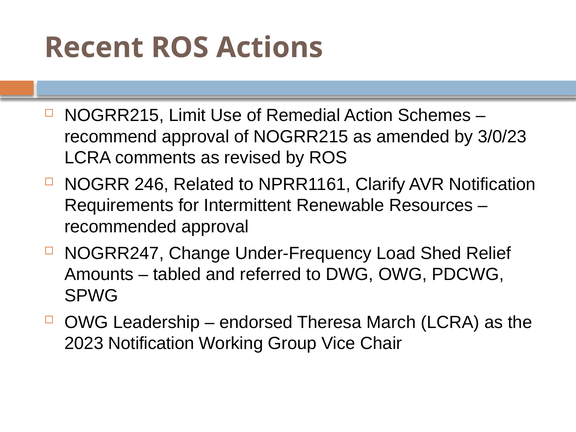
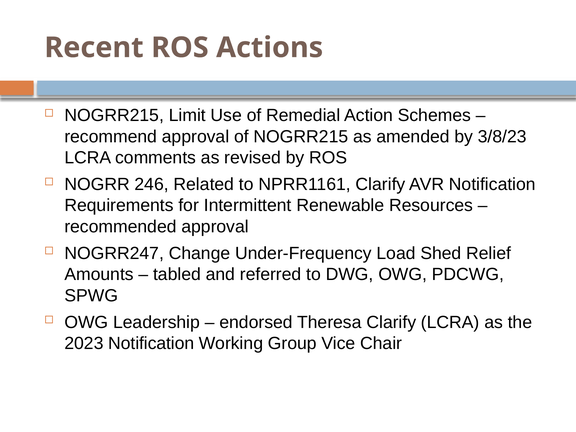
3/0/23: 3/0/23 -> 3/8/23
Theresa March: March -> Clarify
